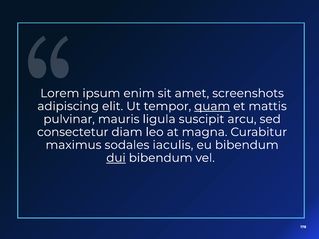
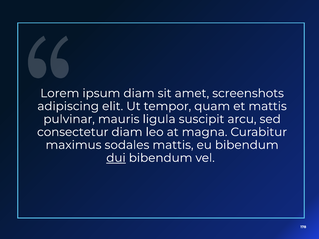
ipsum enim: enim -> diam
quam underline: present -> none
sodales iaculis: iaculis -> mattis
